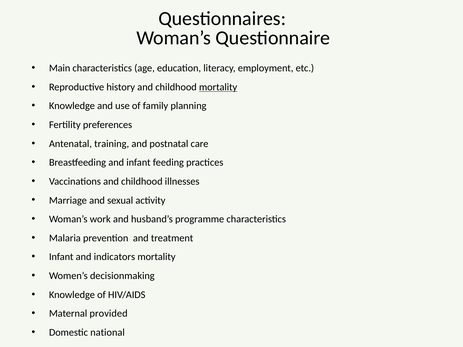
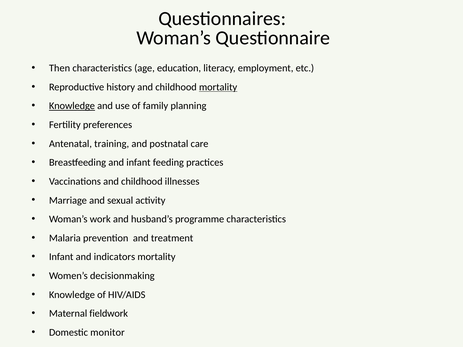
Main: Main -> Then
Knowledge at (72, 106) underline: none -> present
provided: provided -> fieldwork
national: national -> monitor
